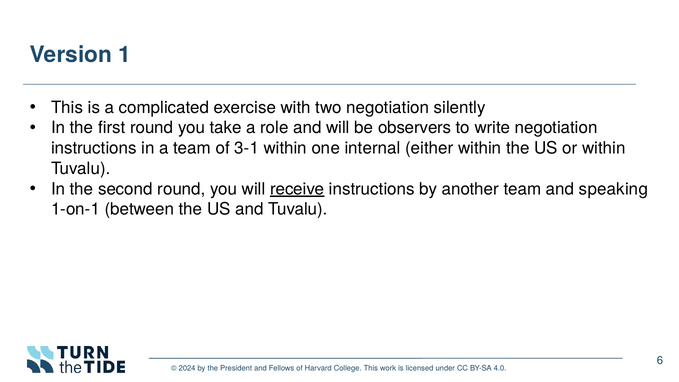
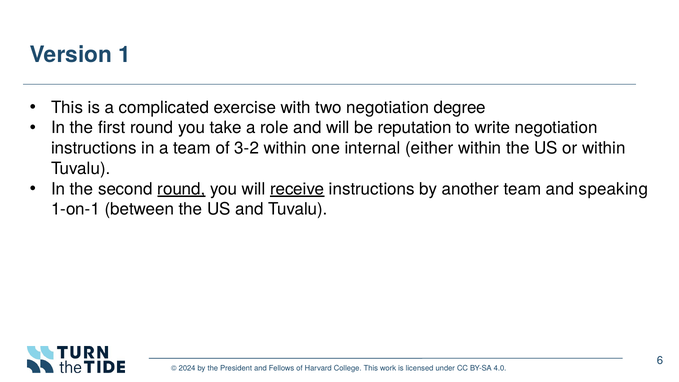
silently: silently -> degree
observers: observers -> reputation
3-1: 3-1 -> 3-2
round at (181, 189) underline: none -> present
